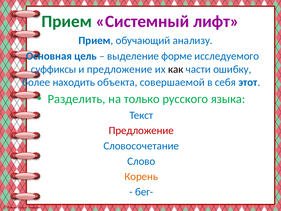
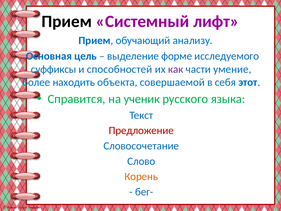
Прием at (67, 21) colour: green -> black
и предложение: предложение -> способностей
как colour: black -> purple
ошибку: ошибку -> умение
Разделить: Разделить -> Справится
только: только -> ученик
